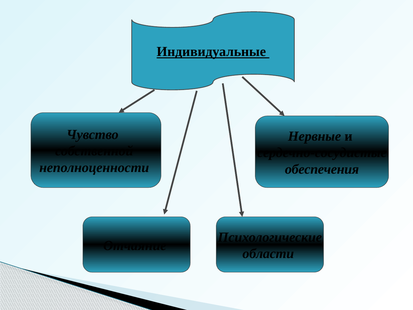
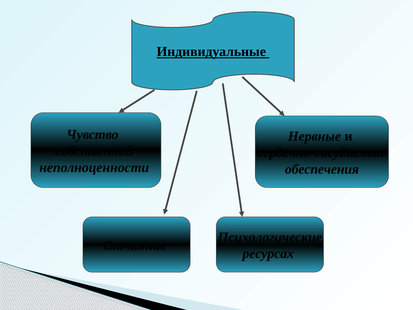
области: области -> ресурсах
